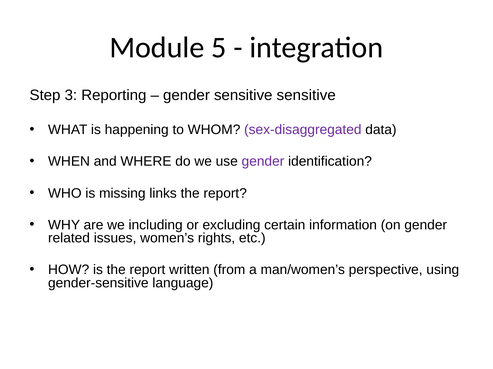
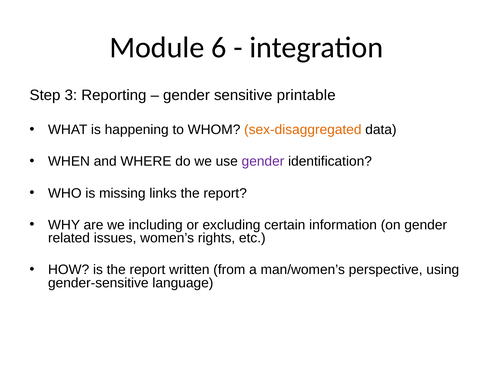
5: 5 -> 6
sensitive sensitive: sensitive -> printable
sex-disaggregated colour: purple -> orange
